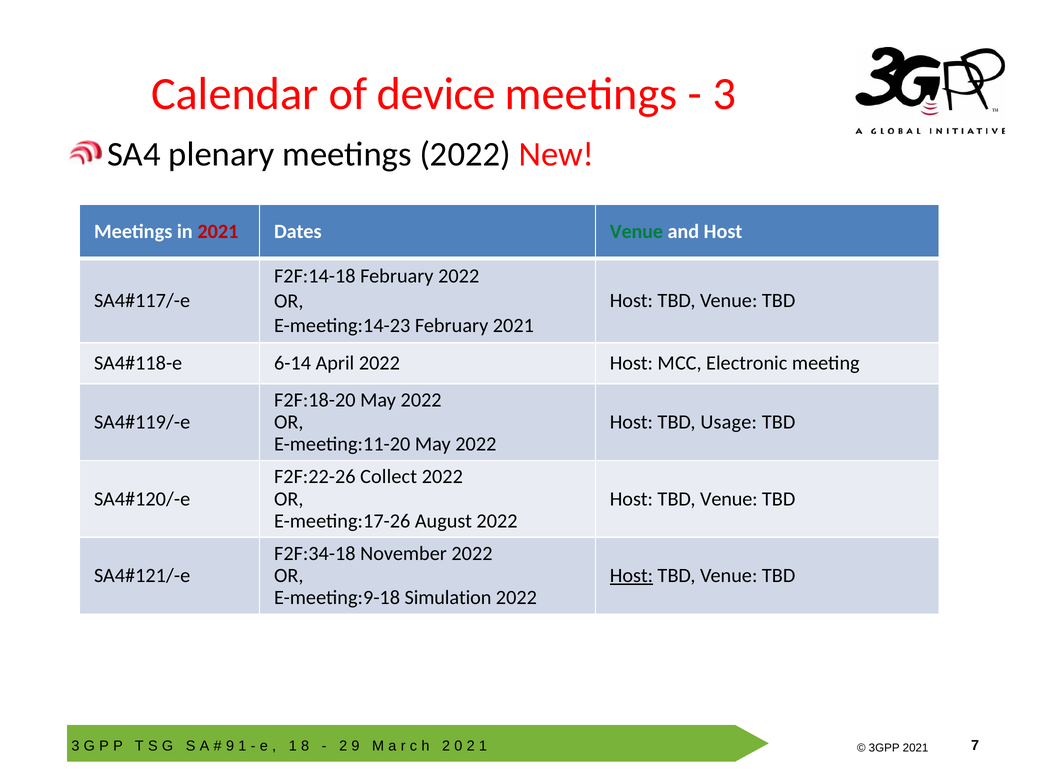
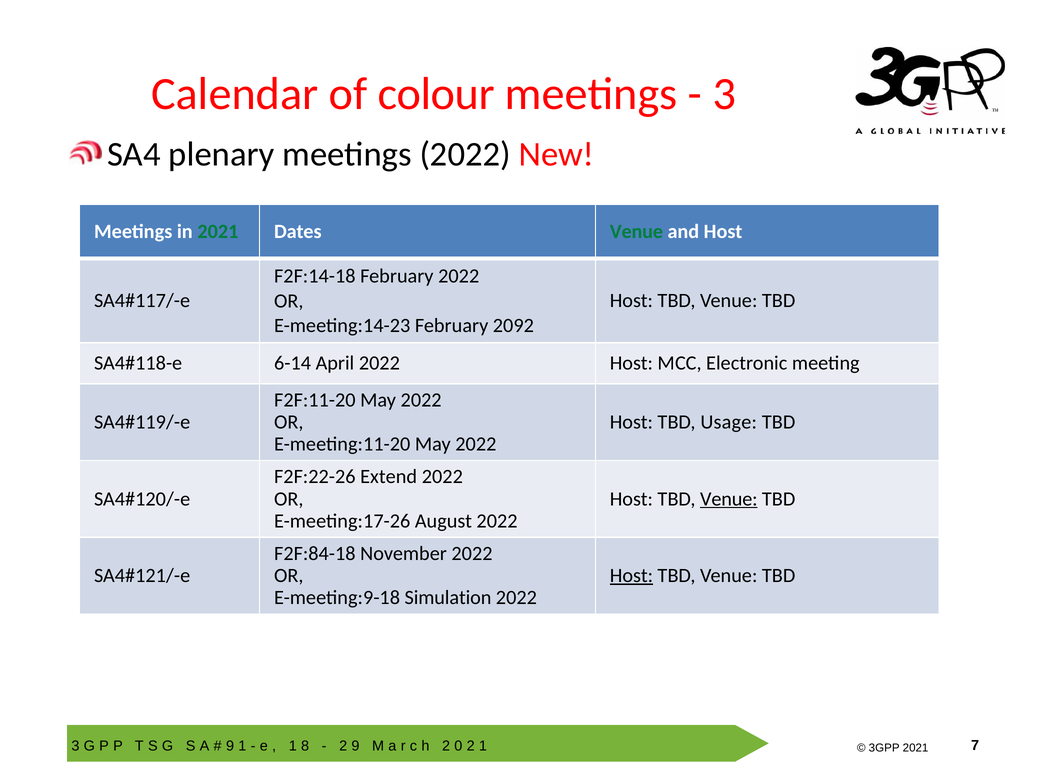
device: device -> colour
2021 at (218, 232) colour: red -> green
February 2021: 2021 -> 2092
F2F:18-20: F2F:18-20 -> F2F:11-20
Collect: Collect -> Extend
Venue at (729, 499) underline: none -> present
F2F:34-18: F2F:34-18 -> F2F:84-18
